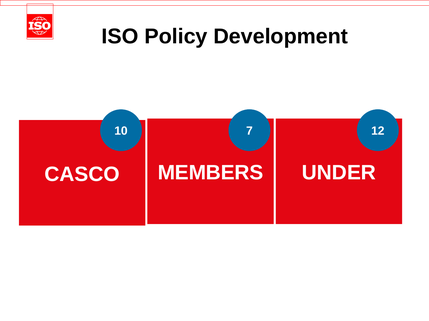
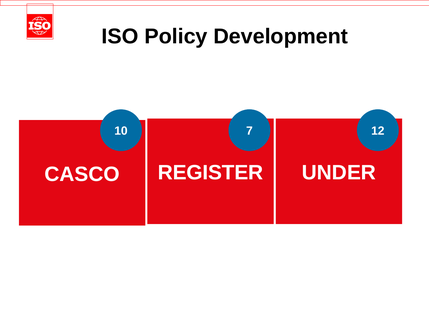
MEMBERS: MEMBERS -> REGISTER
